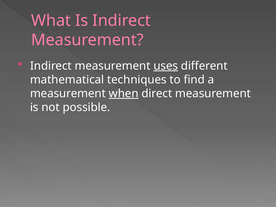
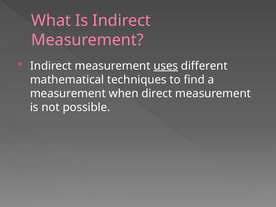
when underline: present -> none
